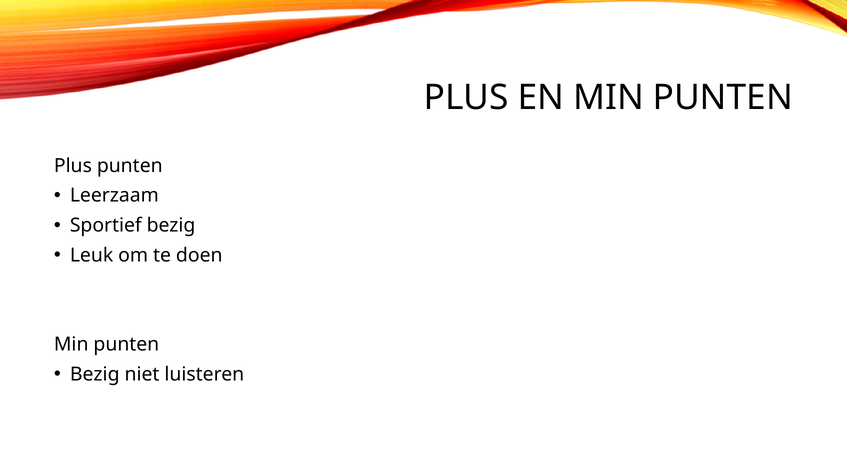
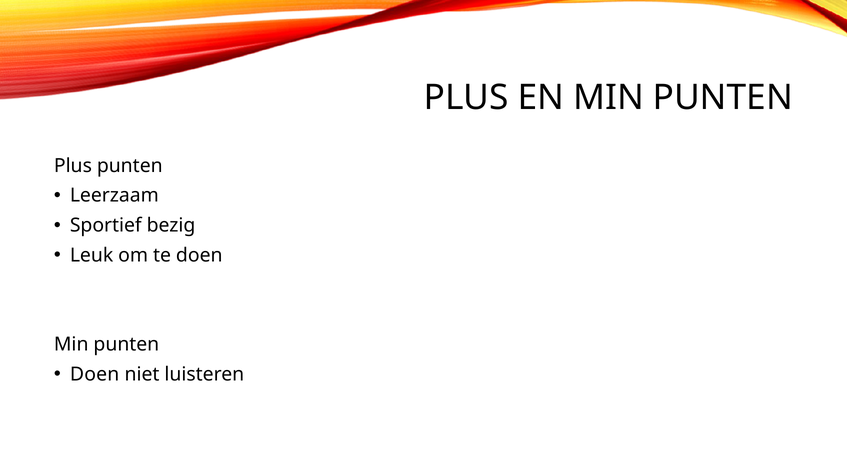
Bezig at (95, 374): Bezig -> Doen
